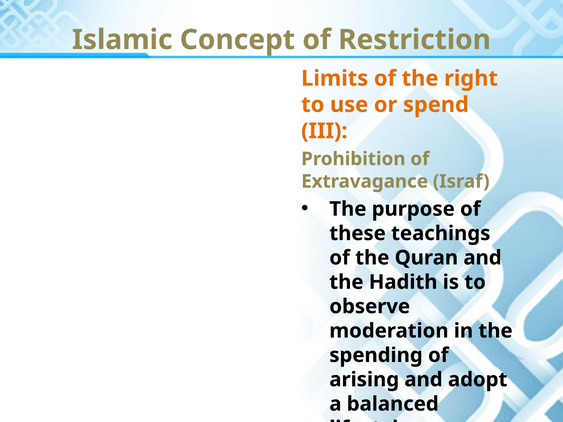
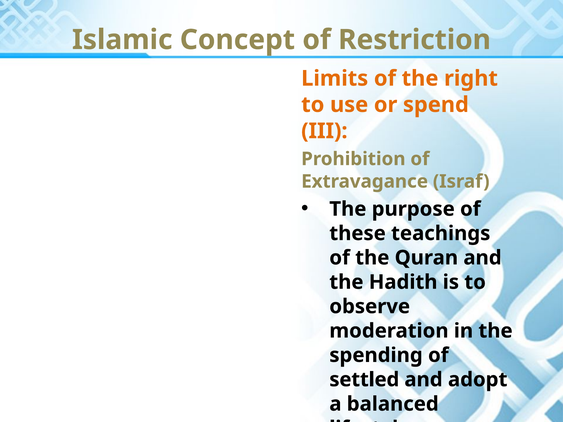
arising: arising -> settled
